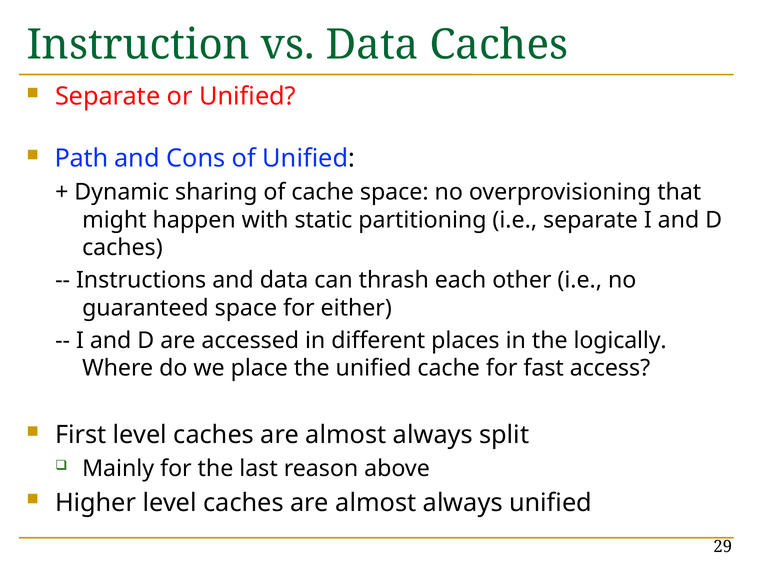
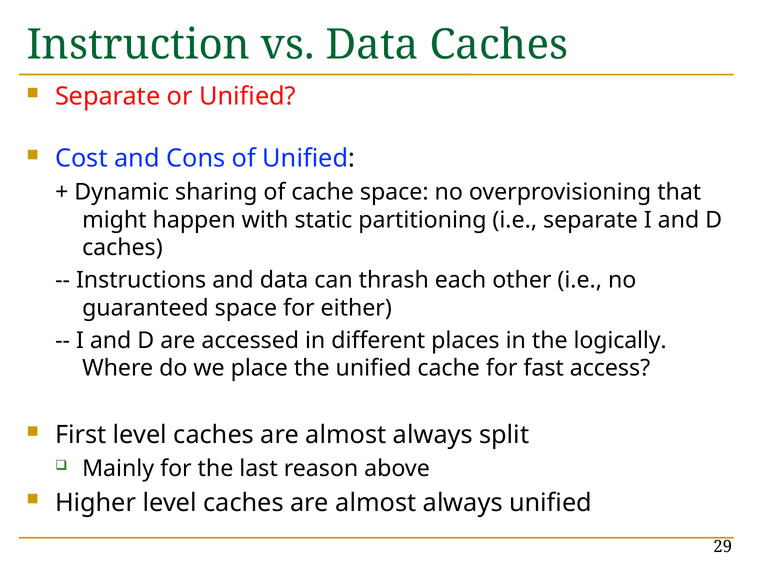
Path: Path -> Cost
